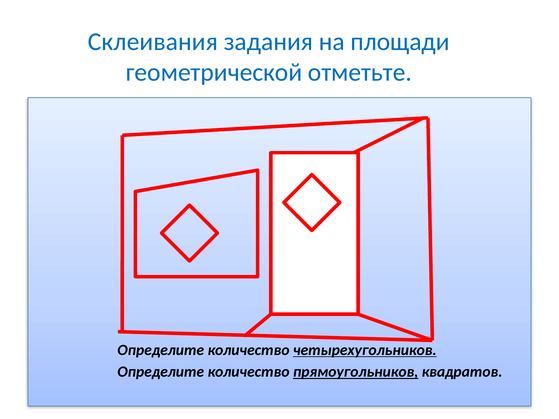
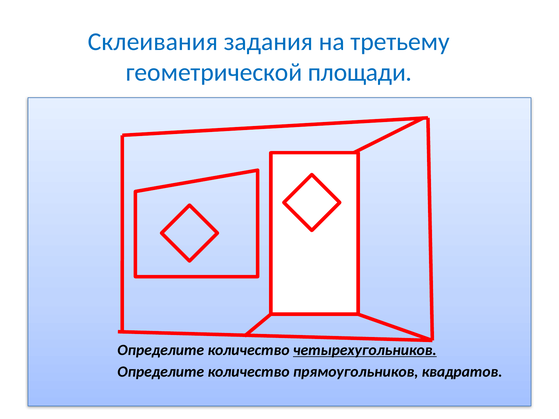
площади: площади -> третьему
отметьте: отметьте -> площади
прямоугольников underline: present -> none
